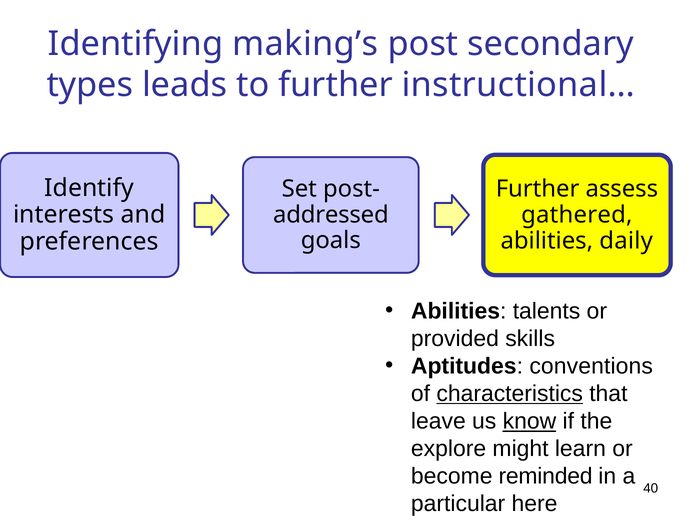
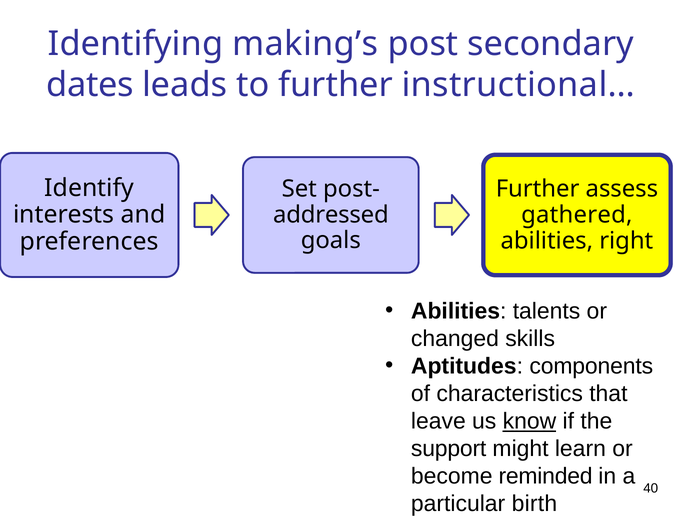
types: types -> dates
daily: daily -> right
provided: provided -> changed
conventions: conventions -> components
characteristics underline: present -> none
explore: explore -> support
here: here -> birth
